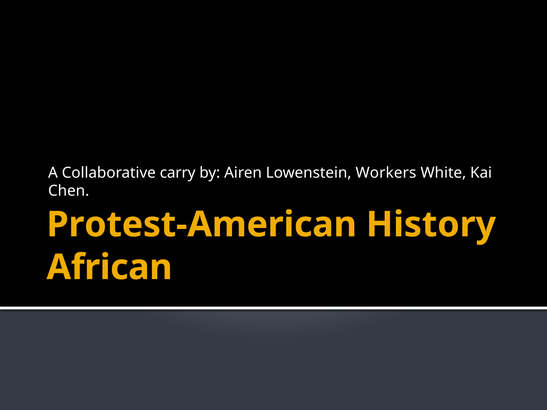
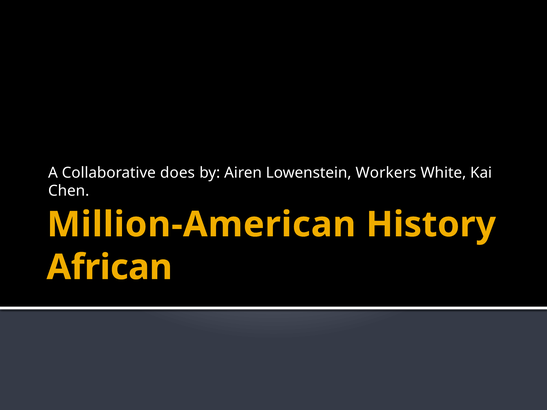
carry: carry -> does
Protest-American: Protest-American -> Million-American
